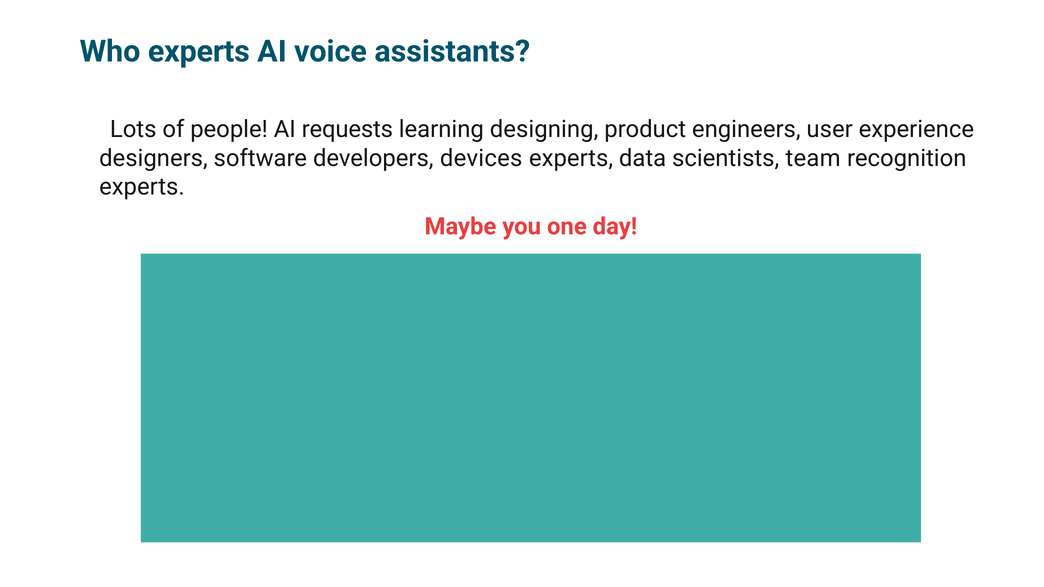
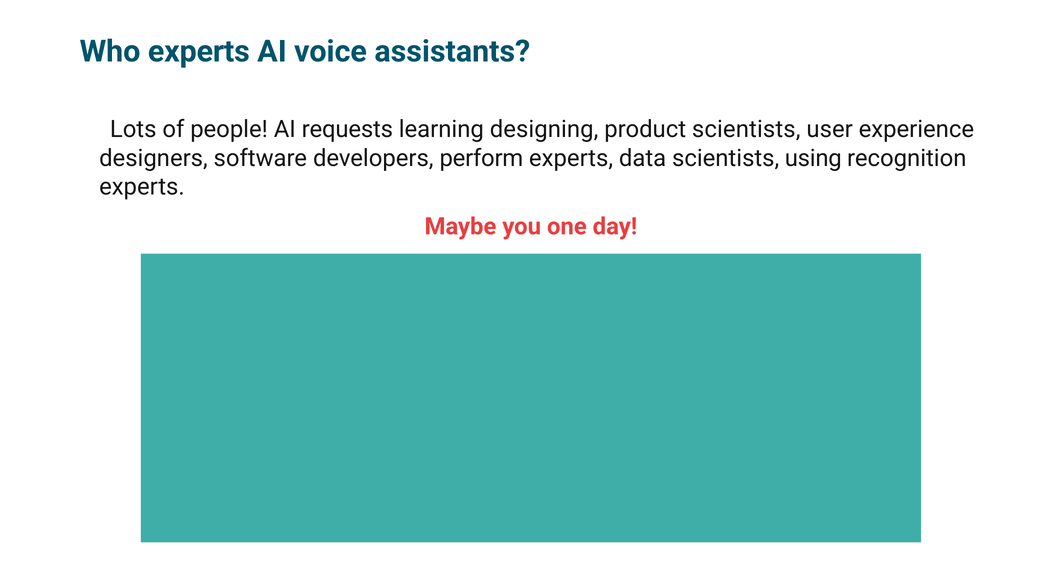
product engineers: engineers -> scientists
devices: devices -> perform
team: team -> using
